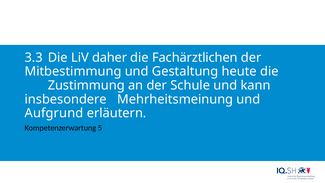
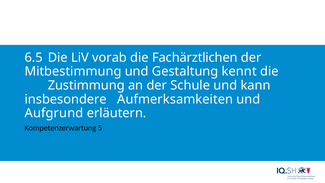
3.3: 3.3 -> 6.5
daher: daher -> vorab
heute: heute -> kennt
Mehrheitsmeinung: Mehrheitsmeinung -> Aufmerksamkeiten
